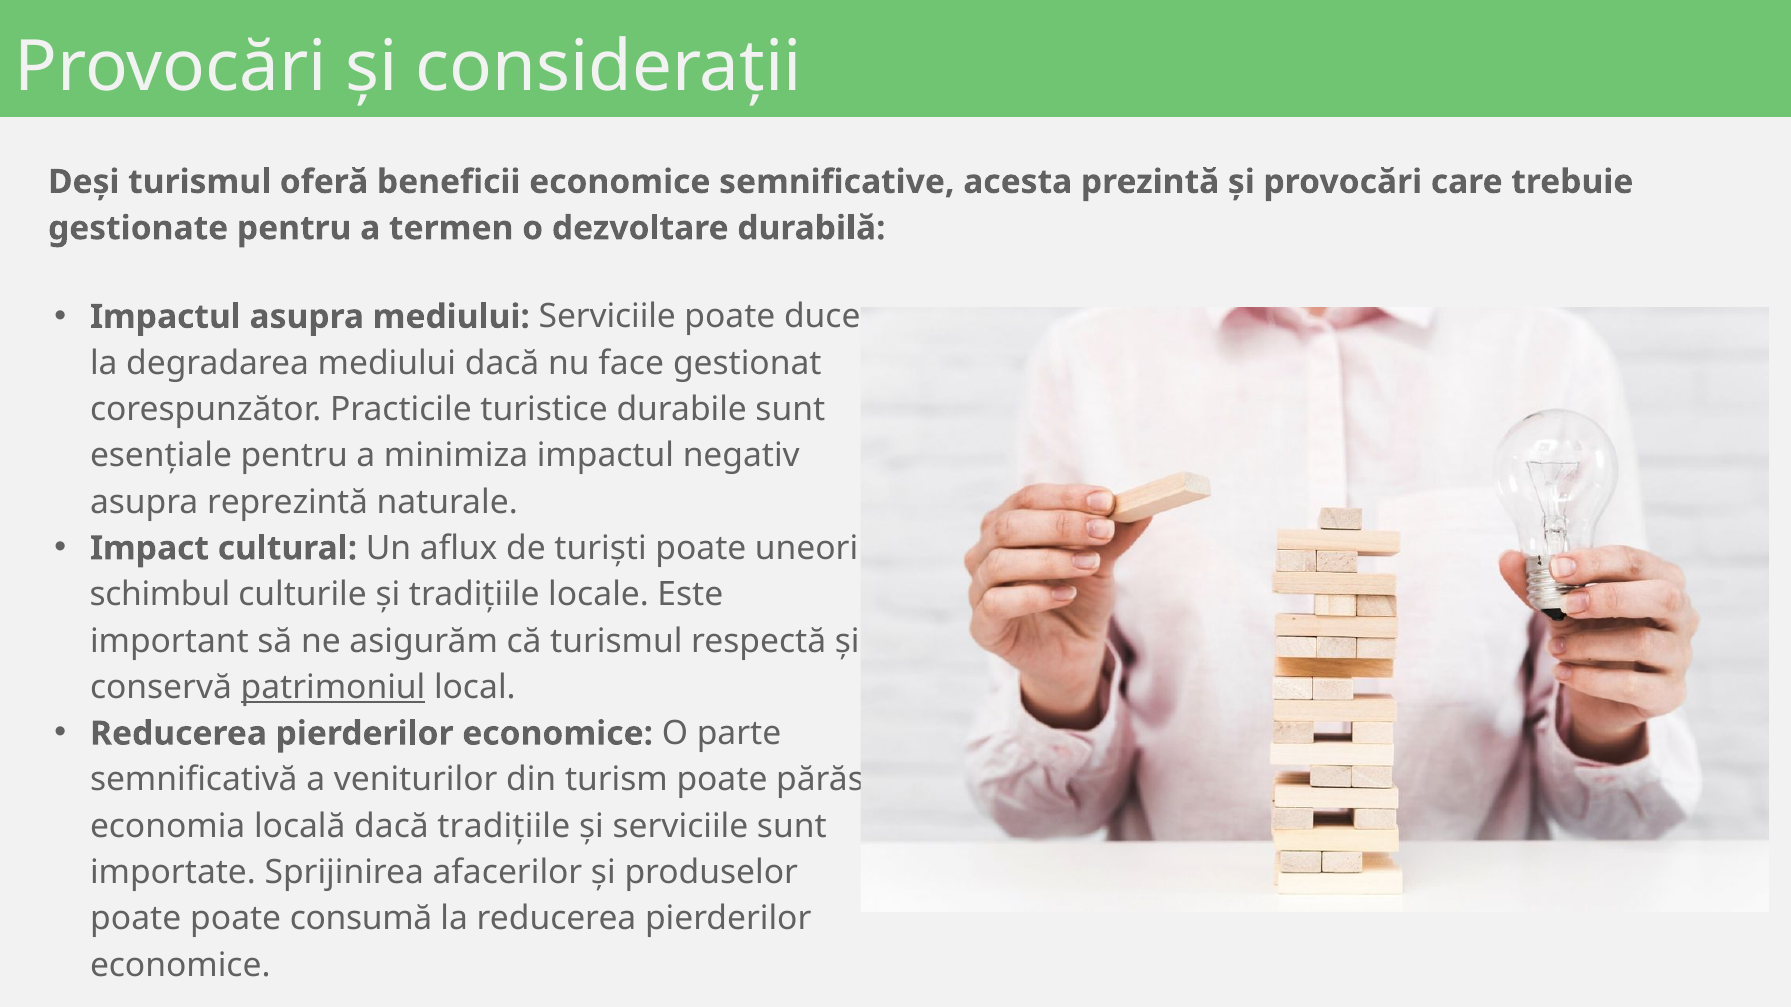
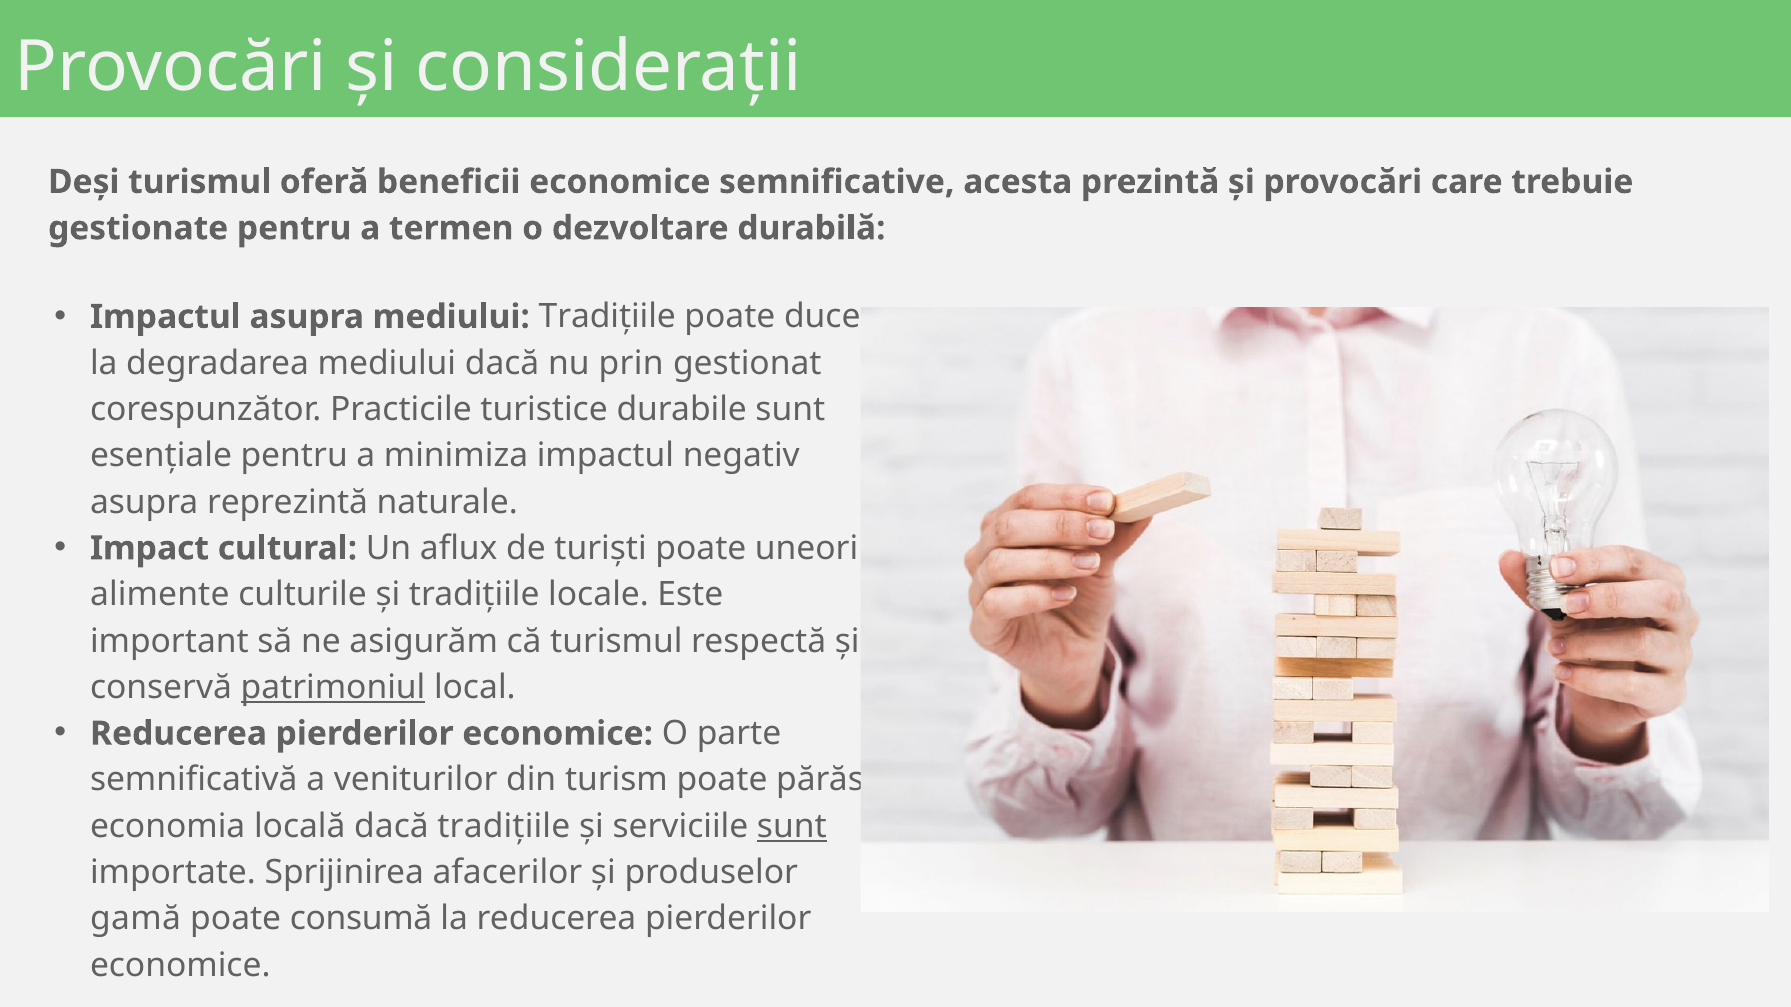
mediului Serviciile: Serviciile -> Tradițiile
face: face -> prin
schimbul: schimbul -> alimente
sunt at (792, 827) underline: none -> present
poate at (136, 919): poate -> gamă
